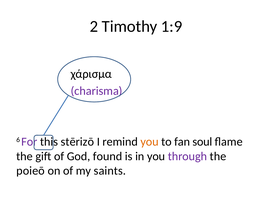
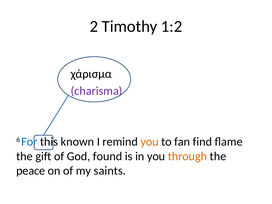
1:9: 1:9 -> 1:2
For colour: purple -> blue
stērizō: stērizō -> known
soul: soul -> find
through colour: purple -> orange
poieō: poieō -> peace
